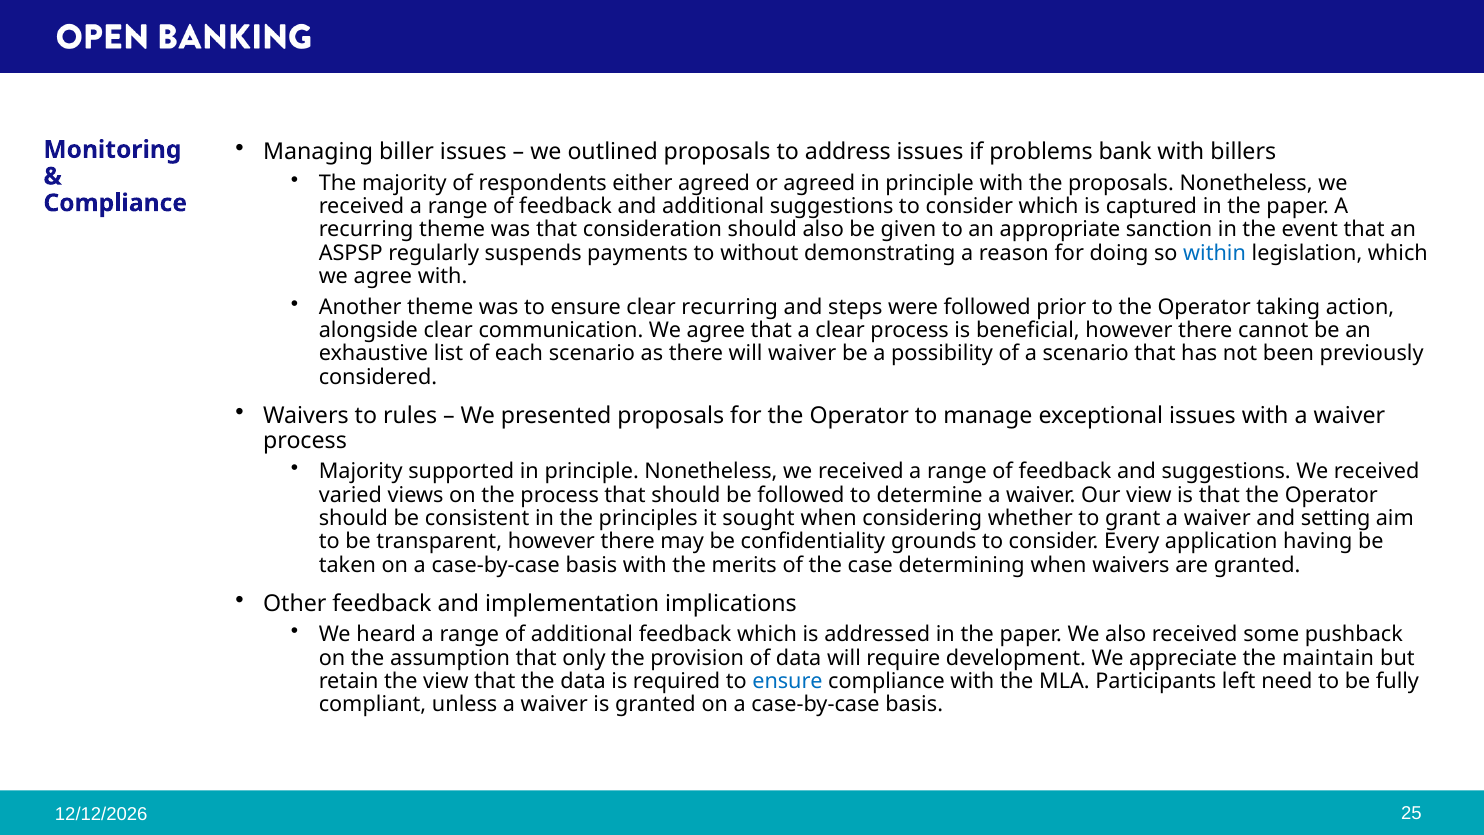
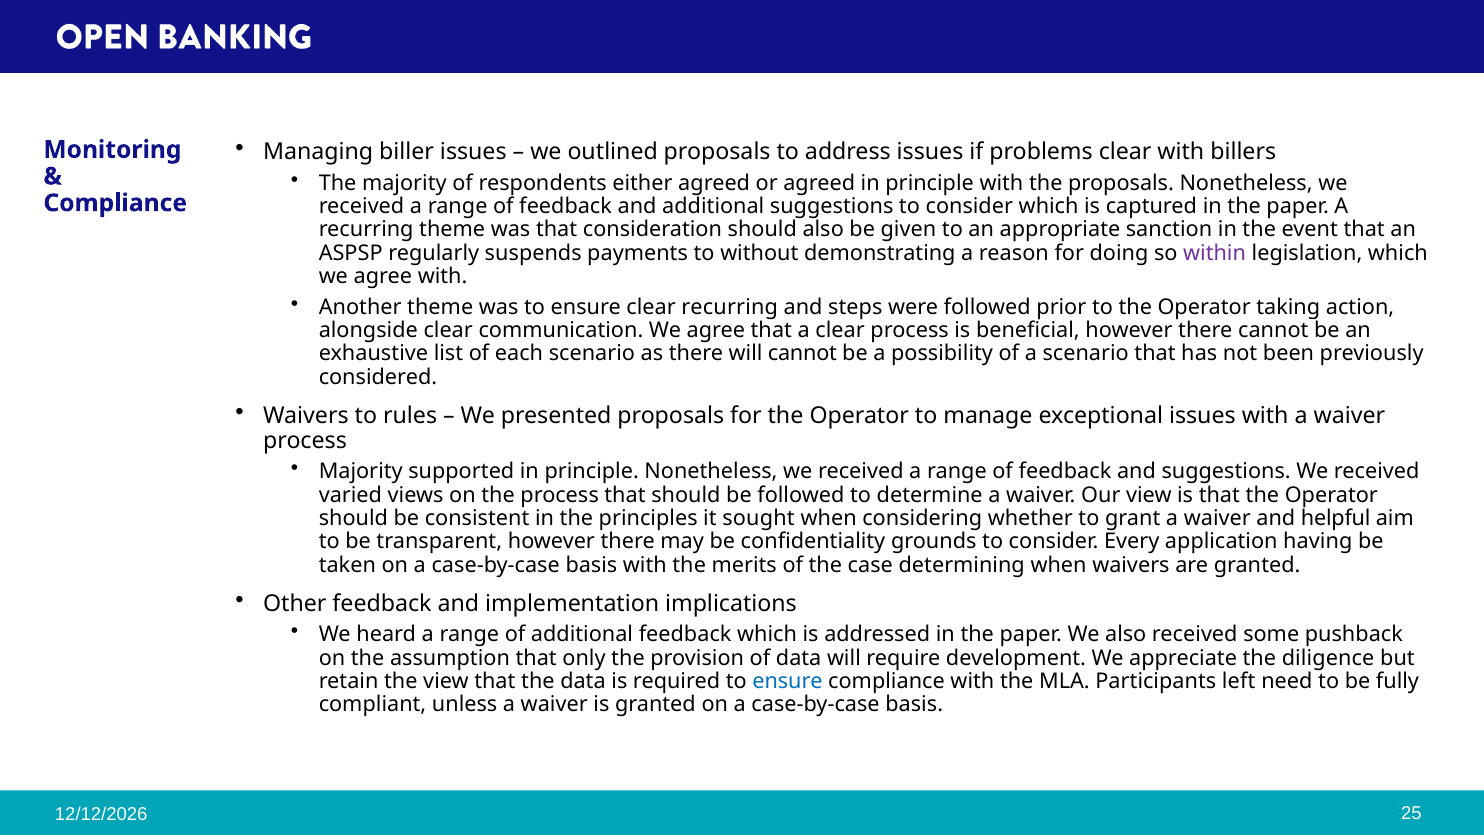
problems bank: bank -> clear
within colour: blue -> purple
will waiver: waiver -> cannot
setting: setting -> helpful
maintain: maintain -> diligence
